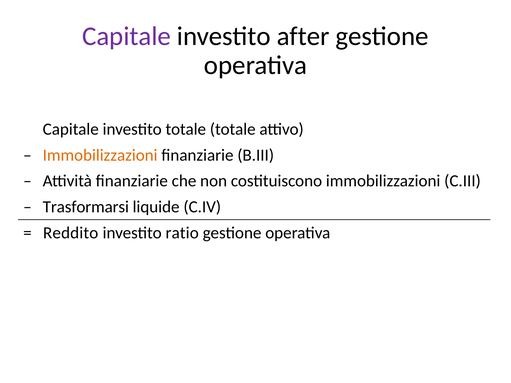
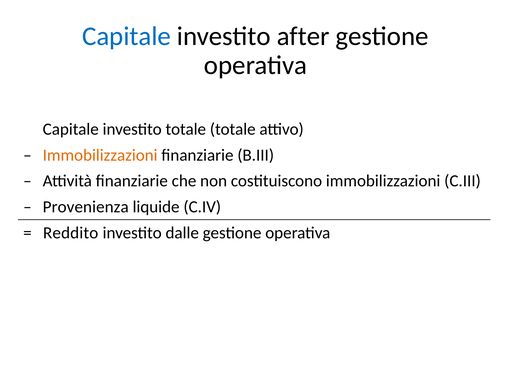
Capitale at (127, 36) colour: purple -> blue
Trasformarsi: Trasformarsi -> Provenienza
ratio: ratio -> dalle
